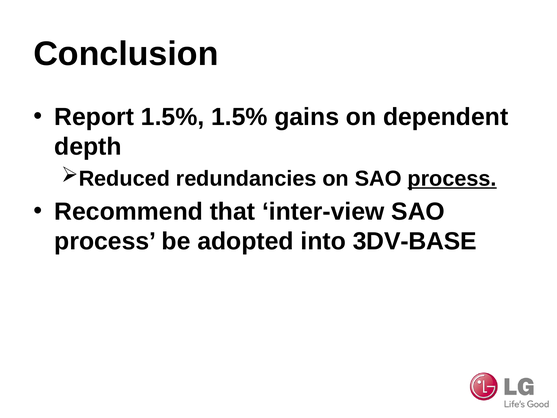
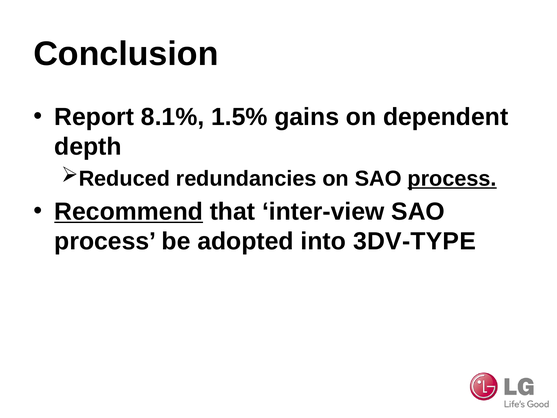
Report 1.5%: 1.5% -> 8.1%
Recommend underline: none -> present
3DV-BASE: 3DV-BASE -> 3DV-TYPE
